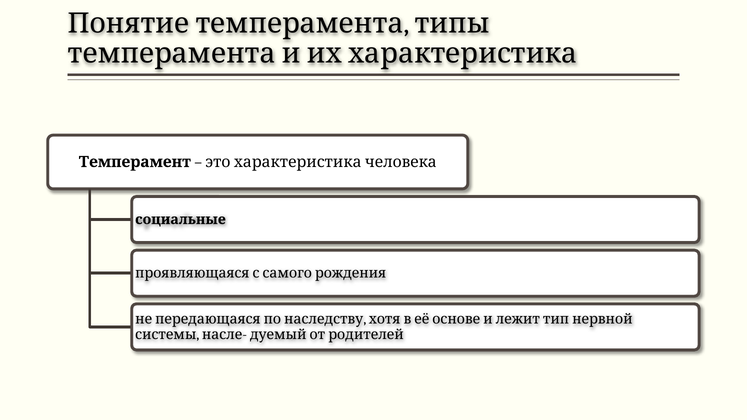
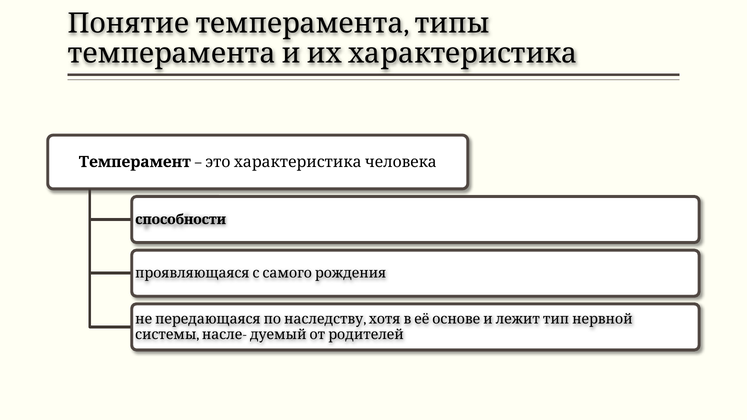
социальные: социальные -> способности
